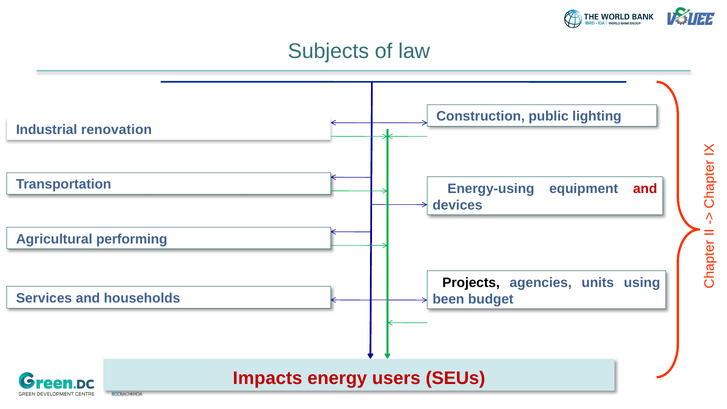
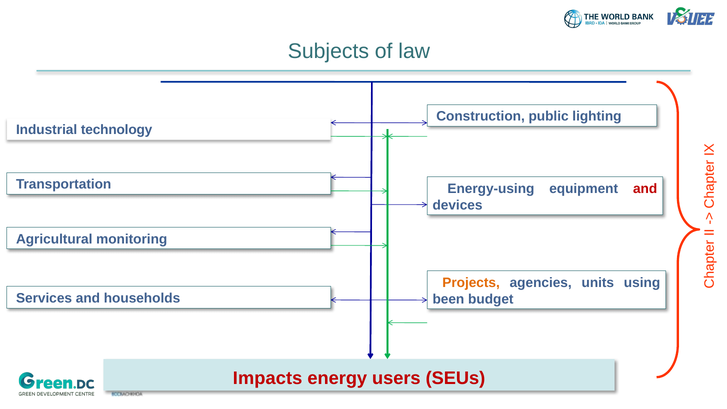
renovation: renovation -> technology
performing: performing -> monitoring
Projects colour: black -> orange
